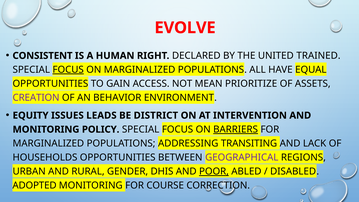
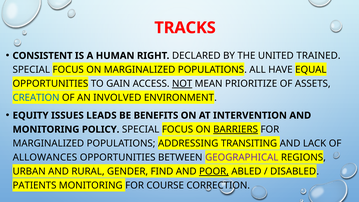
EVOLVE: EVOLVE -> TRACKS
FOCUS at (68, 70) underline: present -> none
NOT underline: none -> present
CREATION colour: purple -> blue
BEHAVIOR: BEHAVIOR -> INVOLVED
DISTRICT: DISTRICT -> BENEFITS
HOUSEHOLDS: HOUSEHOLDS -> ALLOWANCES
DHIS: DHIS -> FIND
ADOPTED: ADOPTED -> PATIENTS
